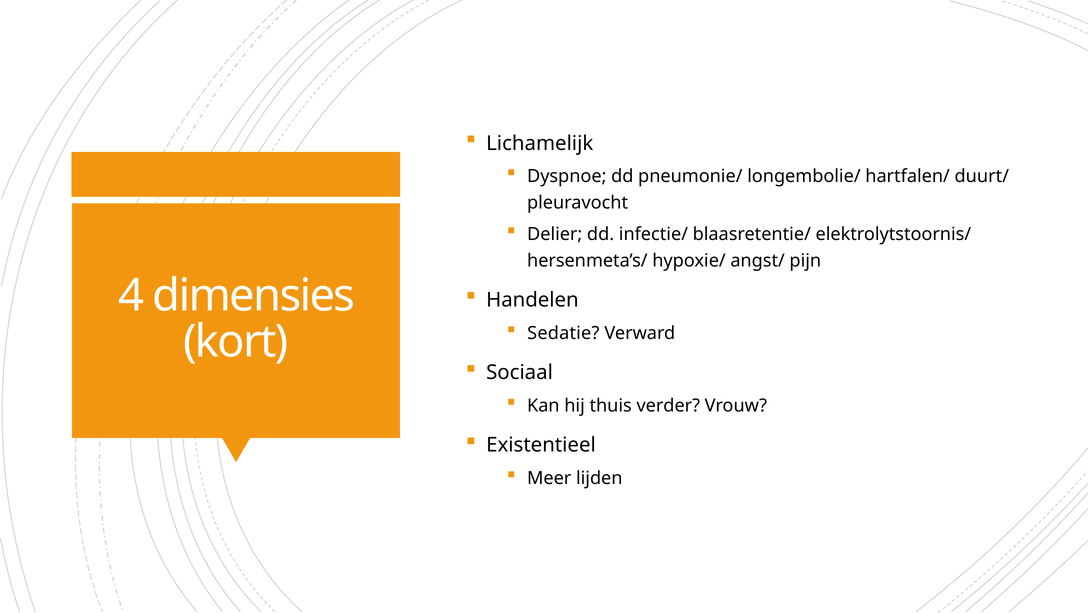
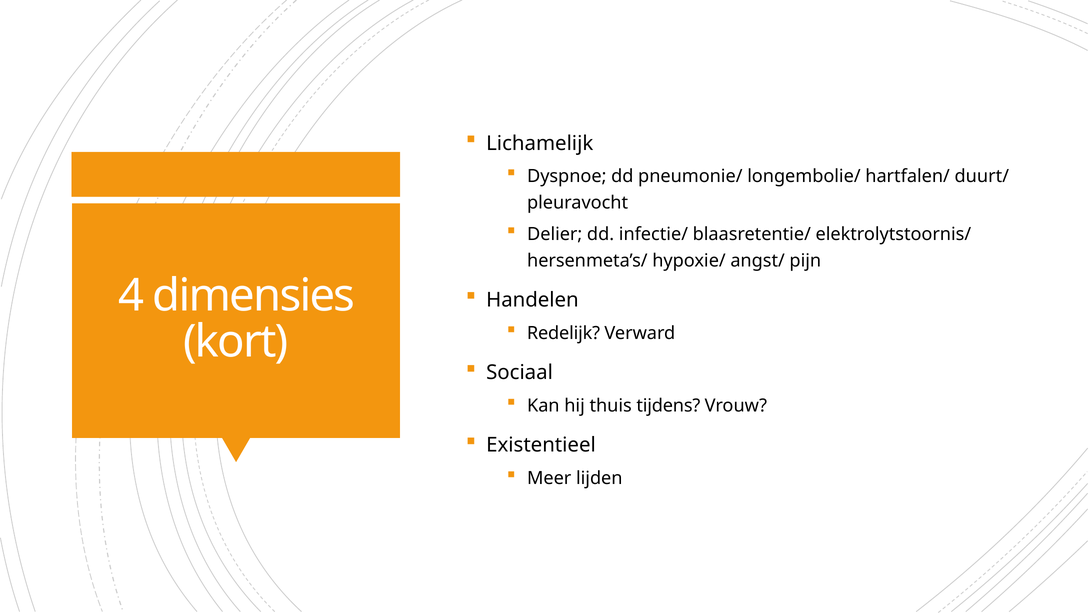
Sedatie: Sedatie -> Redelijk
verder: verder -> tijdens
